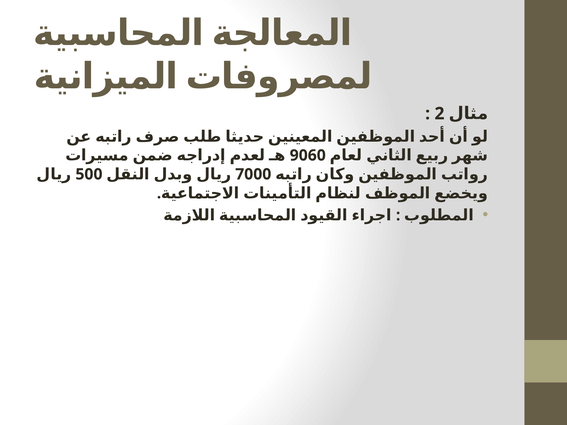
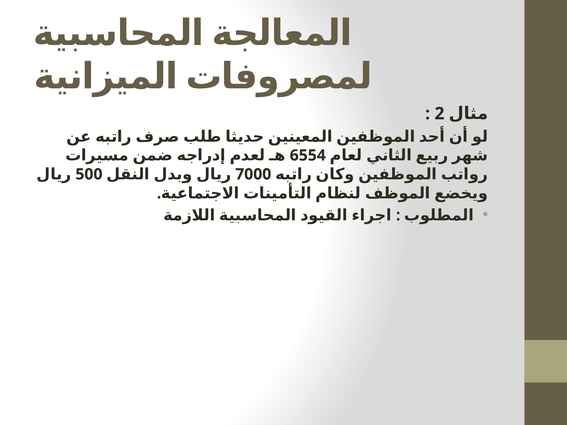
9060: 9060 -> 6554
